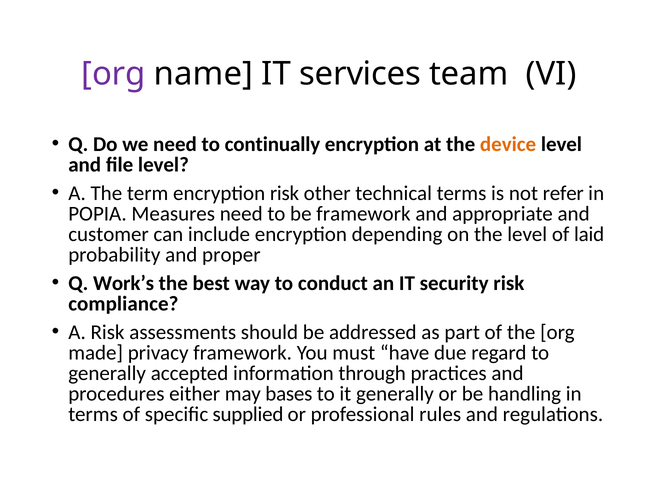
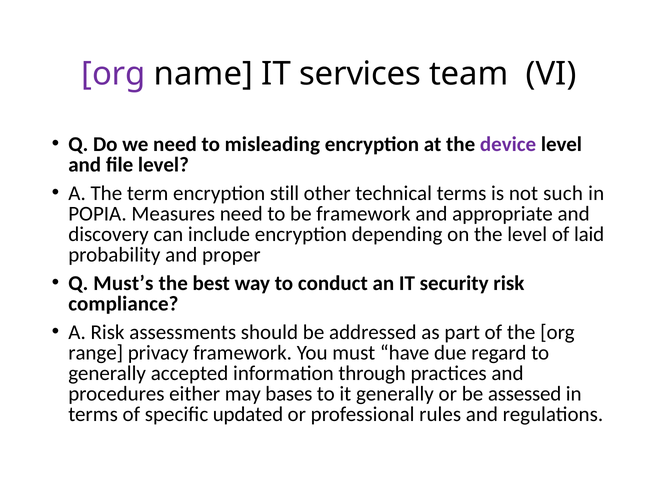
continually: continually -> misleading
device colour: orange -> purple
encryption risk: risk -> still
refer: refer -> such
customer: customer -> discovery
Work’s: Work’s -> Must’s
made: made -> range
handling: handling -> assessed
supplied: supplied -> updated
